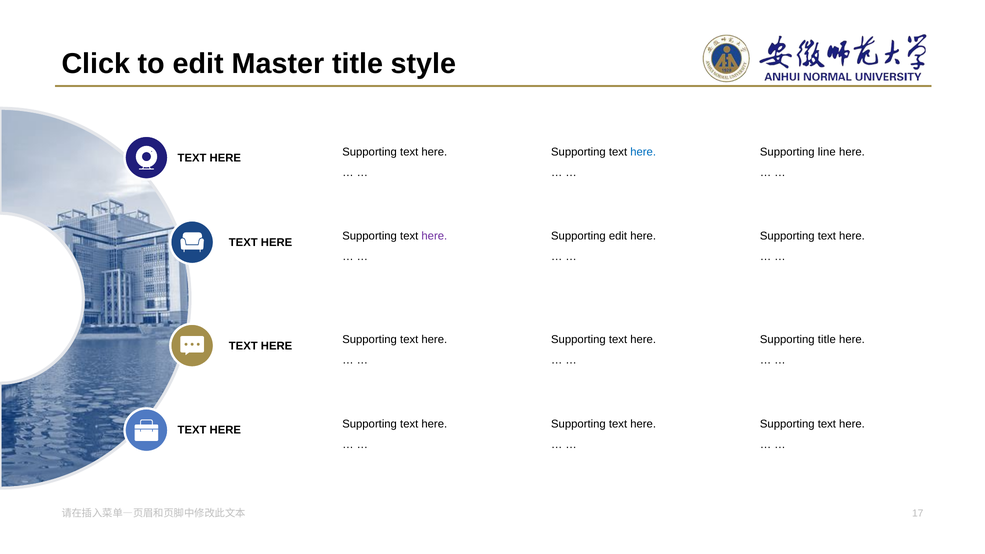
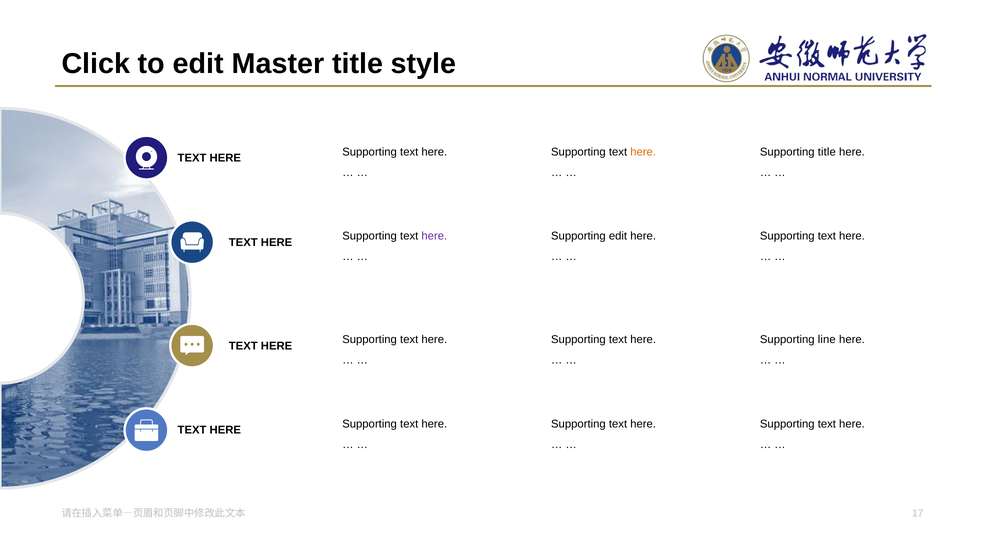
here at (643, 152) colour: blue -> orange
Supporting line: line -> title
Supporting title: title -> line
